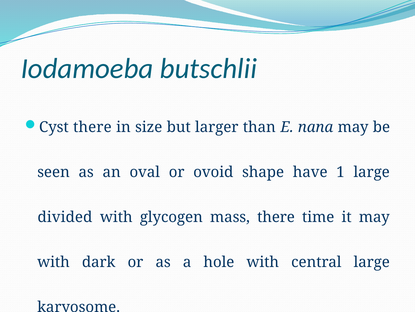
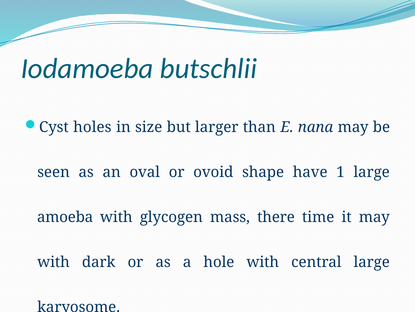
Cyst there: there -> holes
divided: divided -> amoeba
